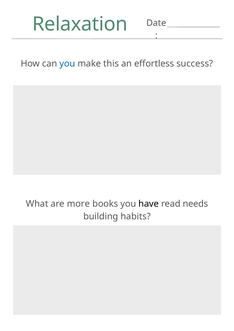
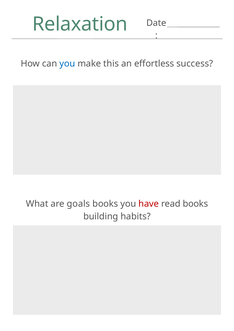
more: more -> goals
have colour: black -> red
read needs: needs -> books
